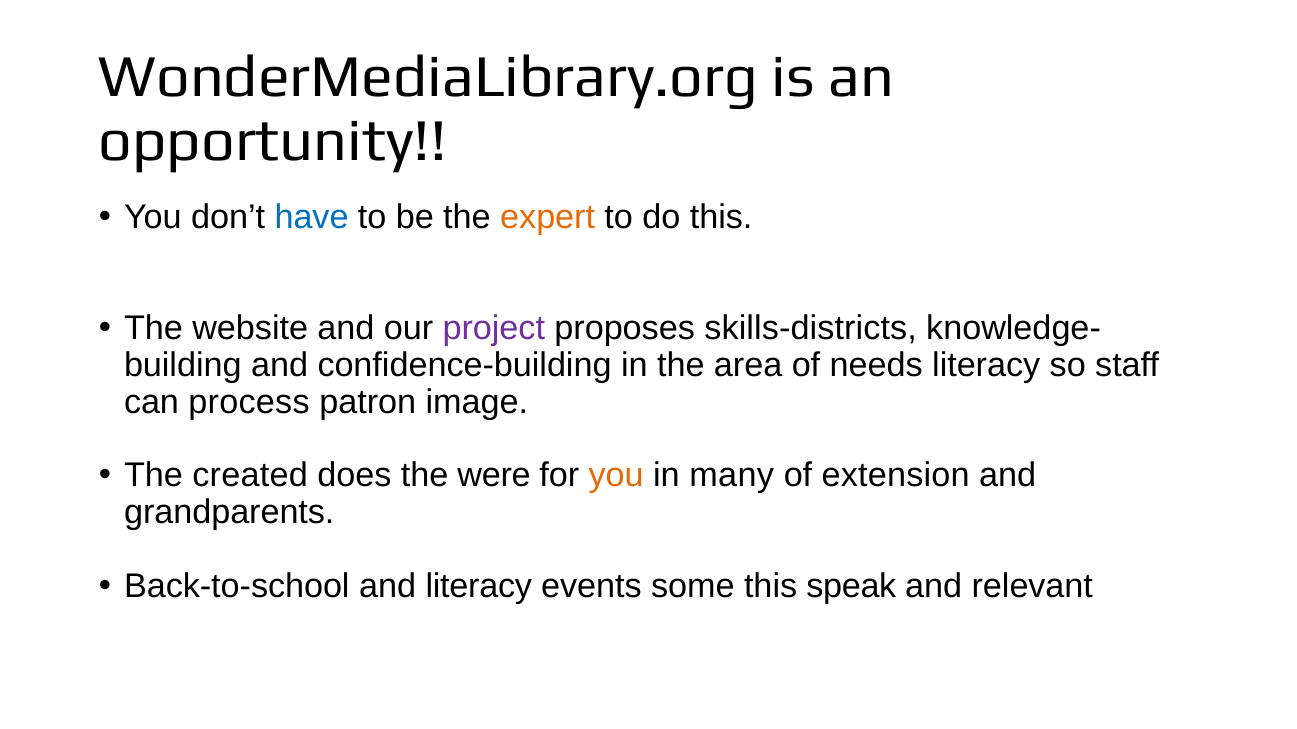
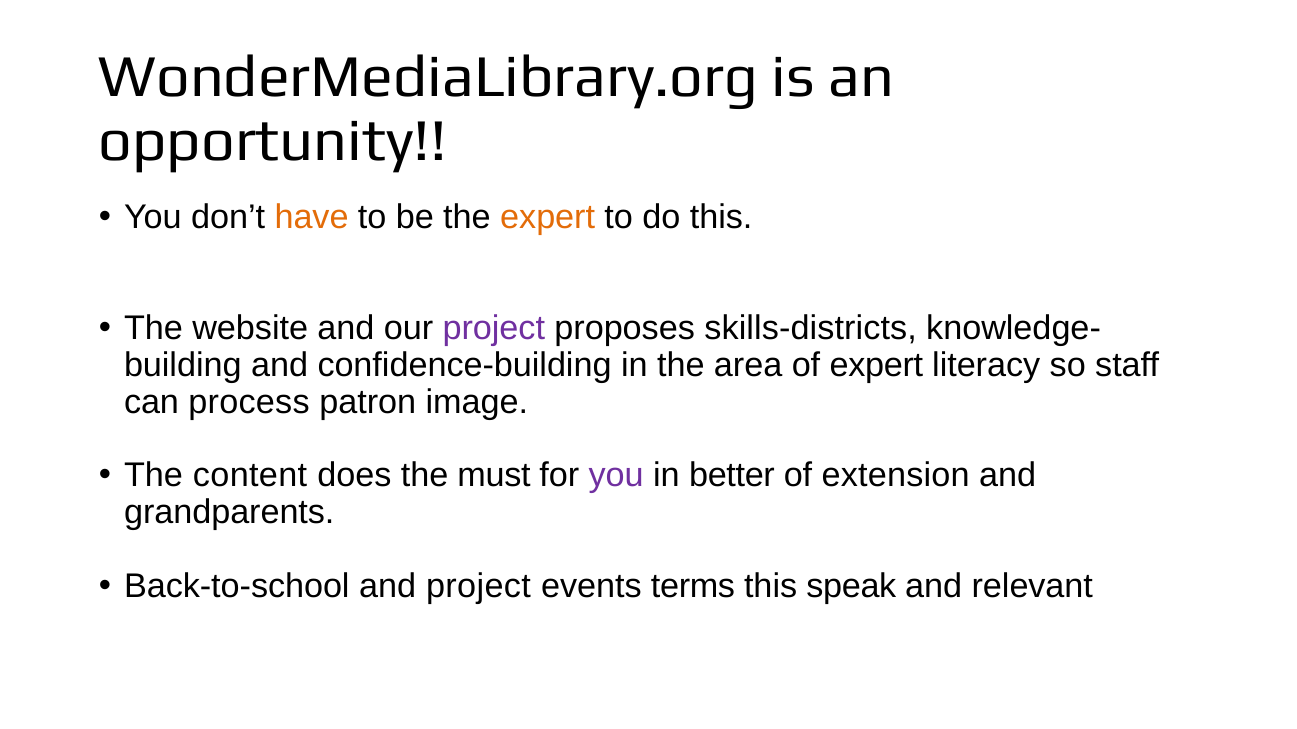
have colour: blue -> orange
of needs: needs -> expert
created: created -> content
were: were -> must
you at (616, 476) colour: orange -> purple
many: many -> better
and literacy: literacy -> project
some: some -> terms
